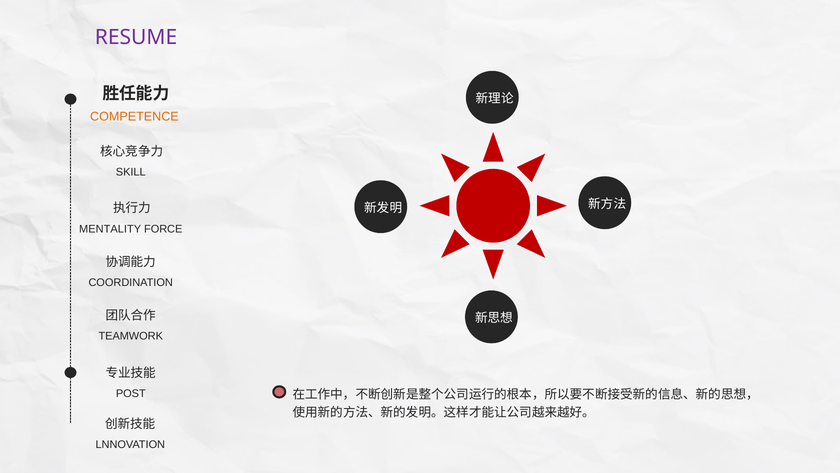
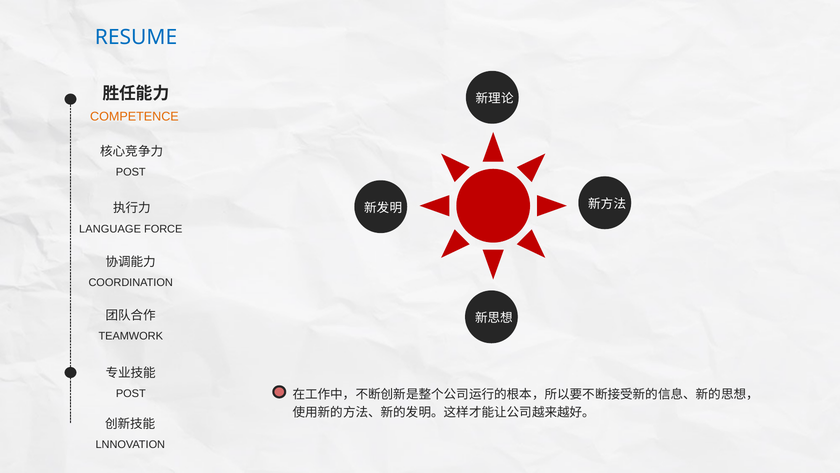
RESUME colour: purple -> blue
SKILL at (131, 172): SKILL -> POST
MENTALITY: MENTALITY -> LANGUAGE
